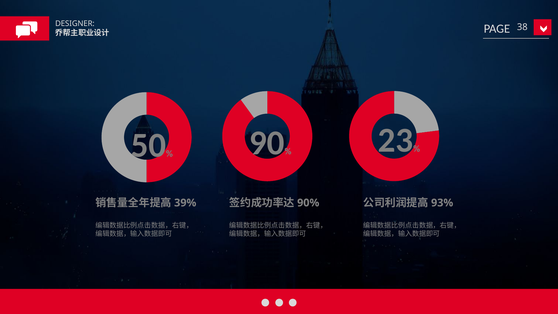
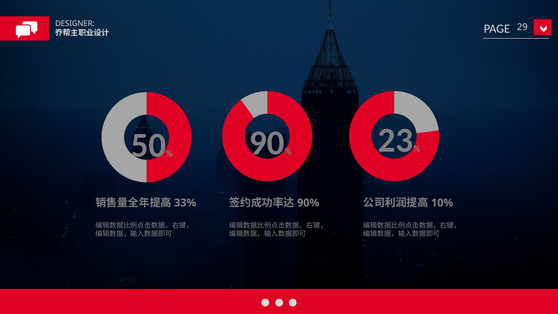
38: 38 -> 29
39%: 39% -> 33%
93%: 93% -> 10%
